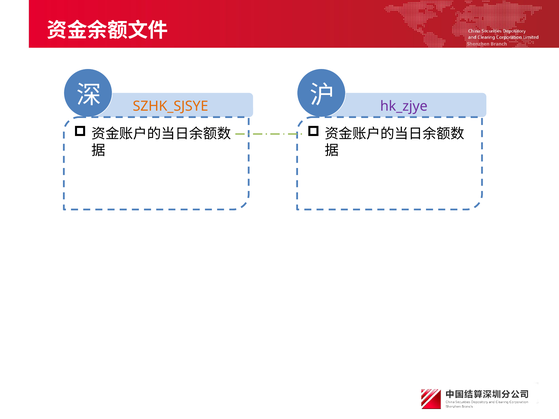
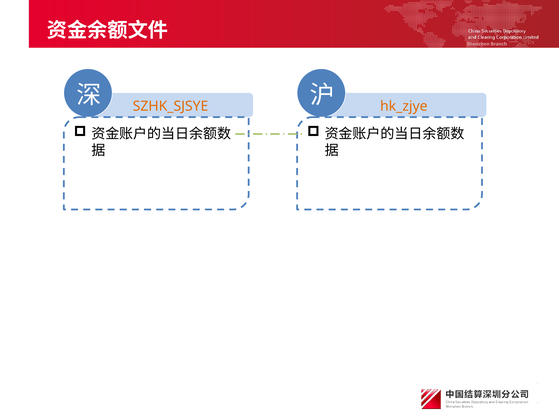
hk_zjye colour: purple -> orange
